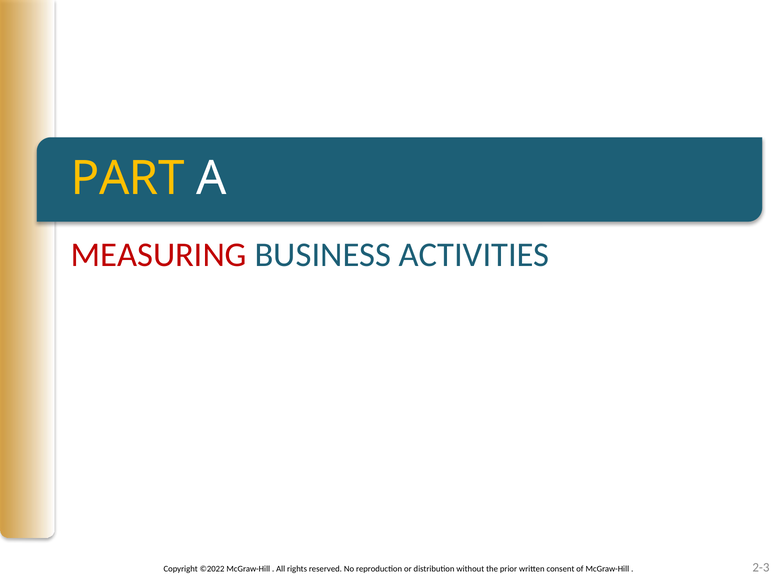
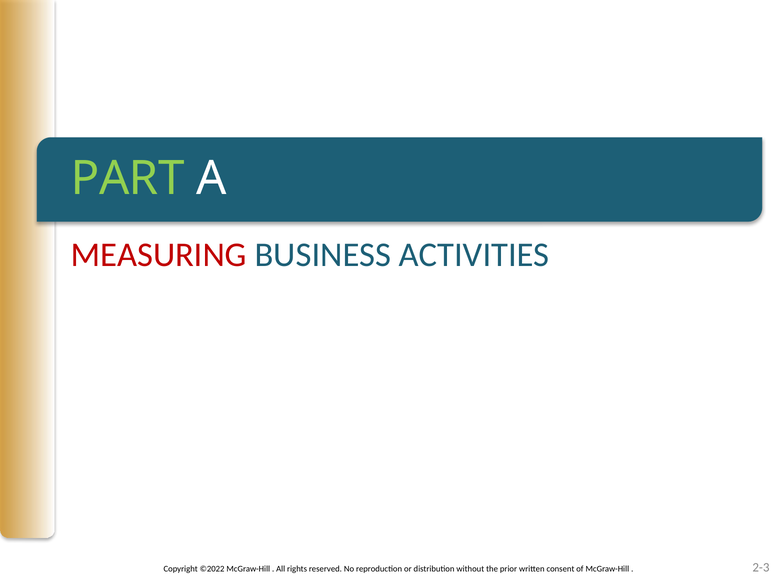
PART colour: yellow -> light green
